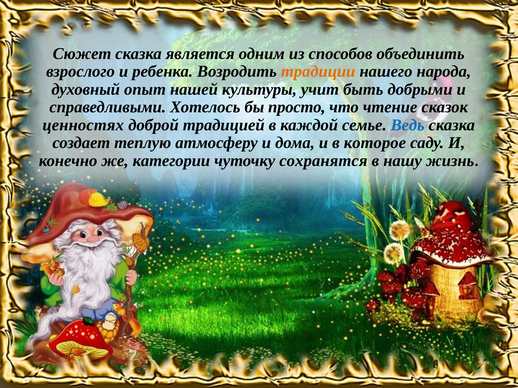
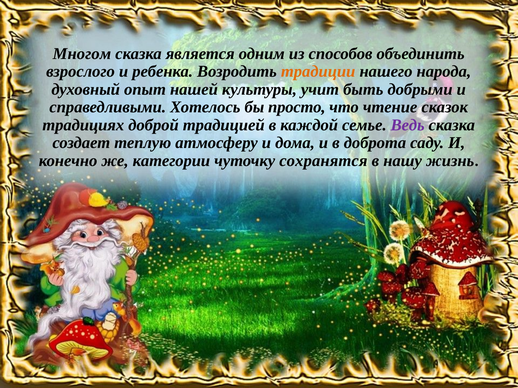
Сюжет: Сюжет -> Многом
ценностях: ценностях -> традициях
Ведь colour: blue -> purple
которое: которое -> доброта
